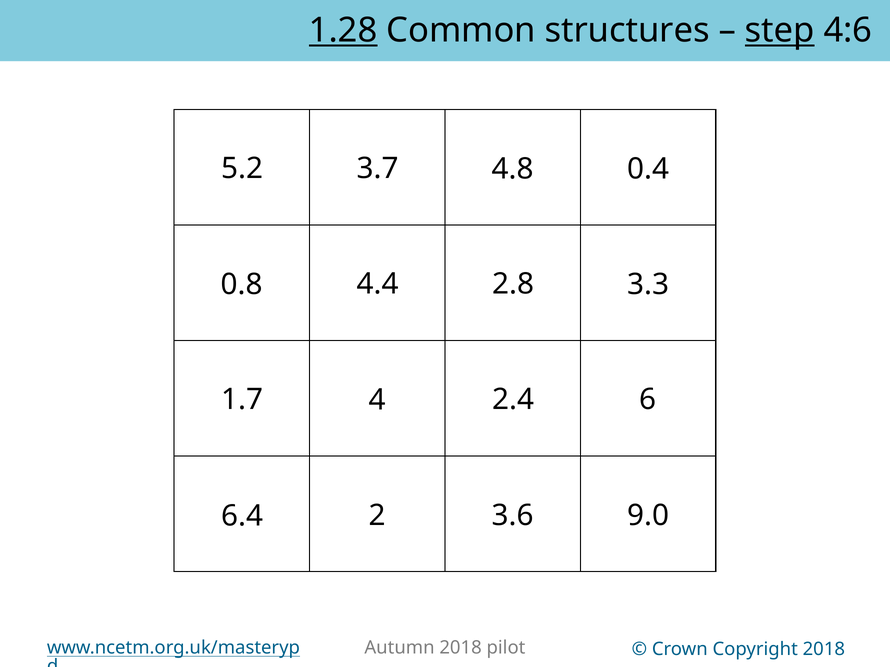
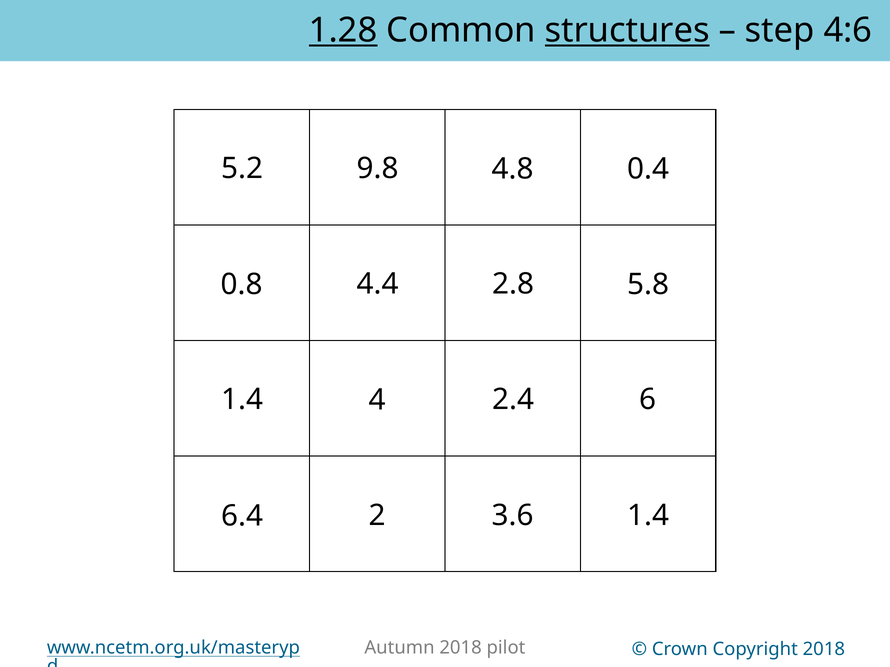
structures underline: none -> present
step underline: present -> none
3.7: 3.7 -> 9.8
3.3: 3.3 -> 5.8
1.7 at (242, 400): 1.7 -> 1.4
3.6 9.0: 9.0 -> 1.4
